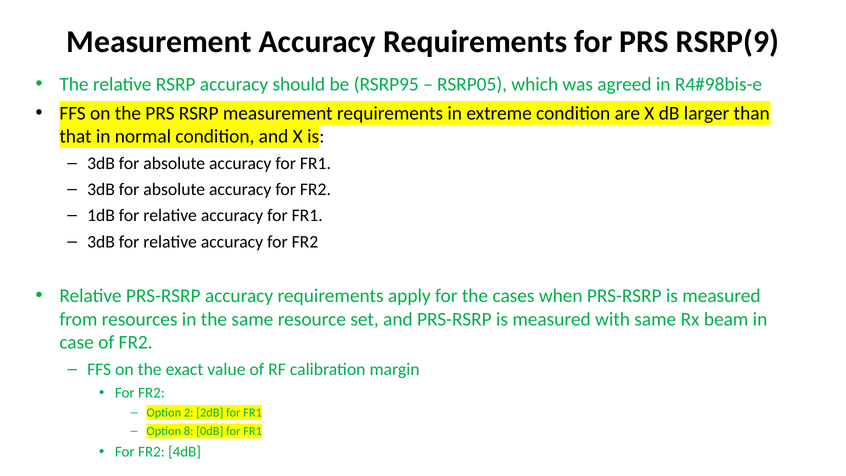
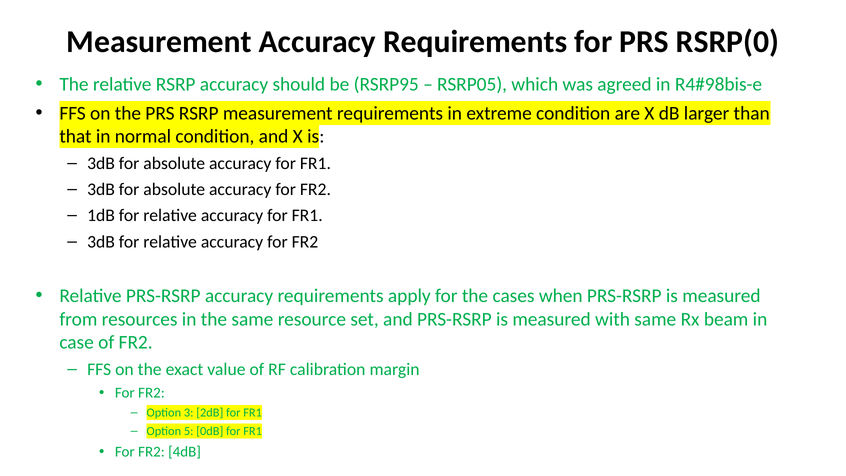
RSRP(9: RSRP(9 -> RSRP(0
2: 2 -> 3
8: 8 -> 5
